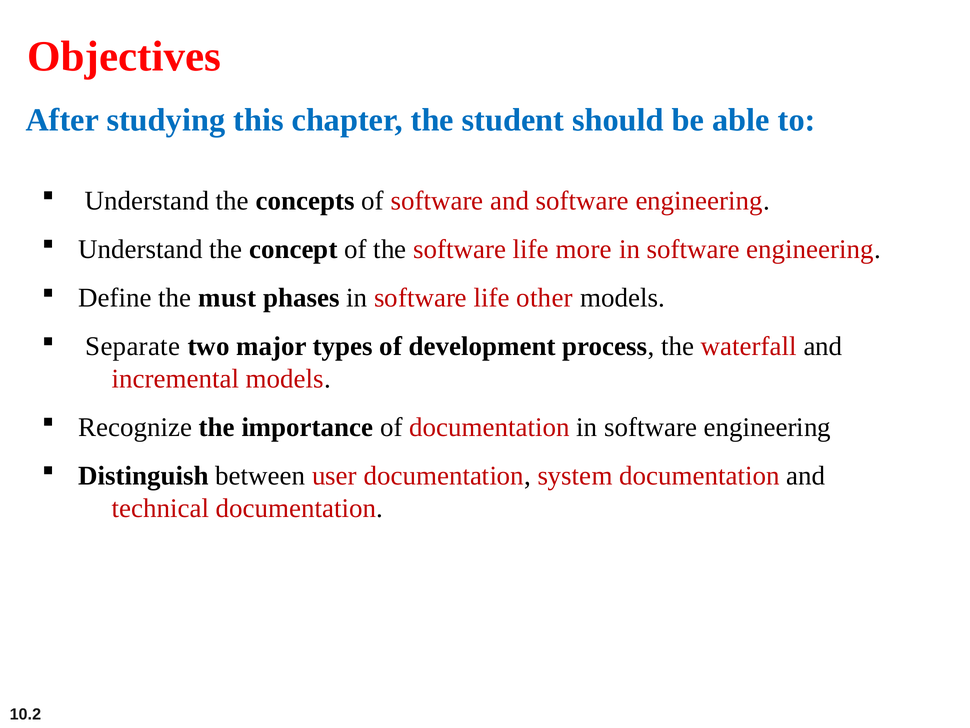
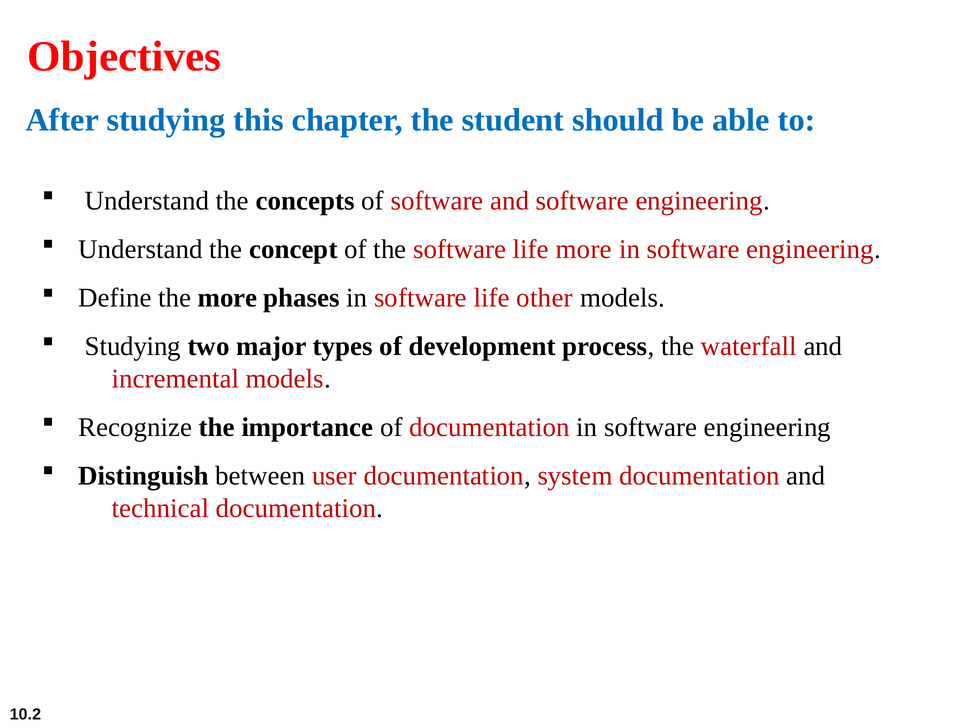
the must: must -> more
Separate at (133, 346): Separate -> Studying
